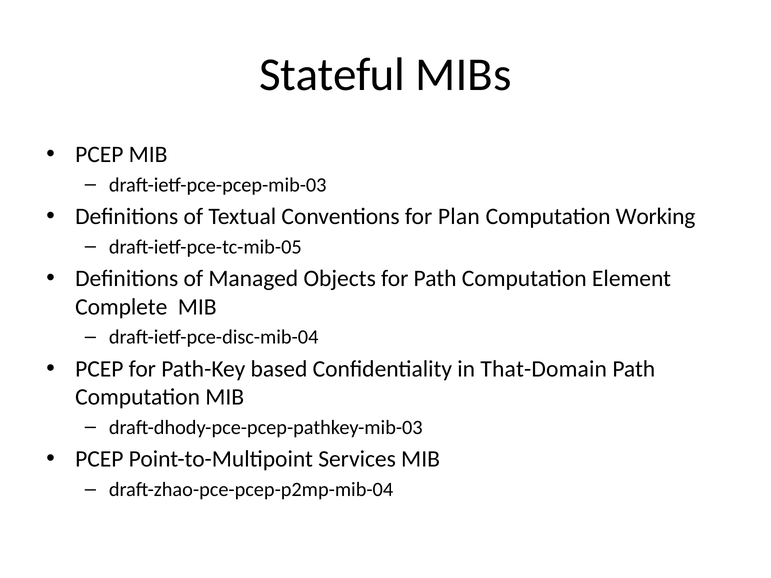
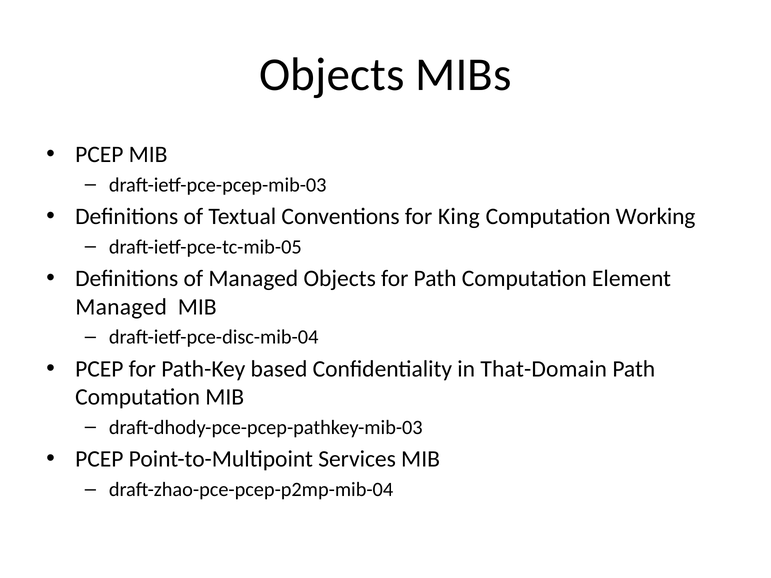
Stateful at (332, 75): Stateful -> Objects
Plan: Plan -> King
Complete at (121, 307): Complete -> Managed
